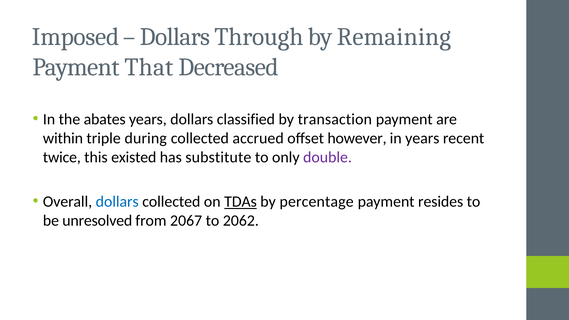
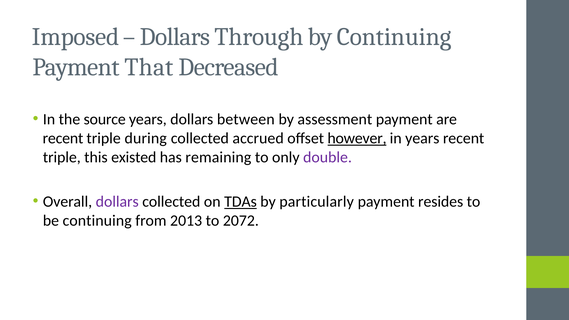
by Remaining: Remaining -> Continuing
abates: abates -> source
classified: classified -> between
transaction: transaction -> assessment
within at (63, 138): within -> recent
however underline: none -> present
twice at (62, 157): twice -> triple
substitute: substitute -> remaining
dollars at (117, 202) colour: blue -> purple
percentage: percentage -> particularly
be unresolved: unresolved -> continuing
2067: 2067 -> 2013
2062: 2062 -> 2072
